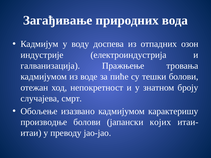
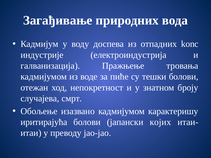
озон: озон -> kоnc
производње: производње -> иритирајућа
